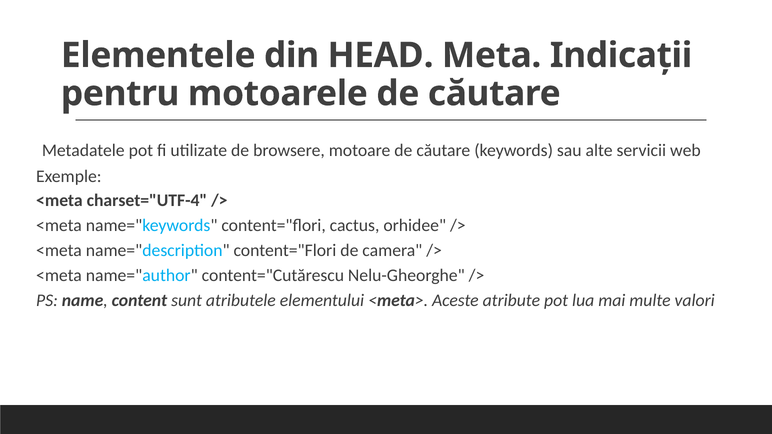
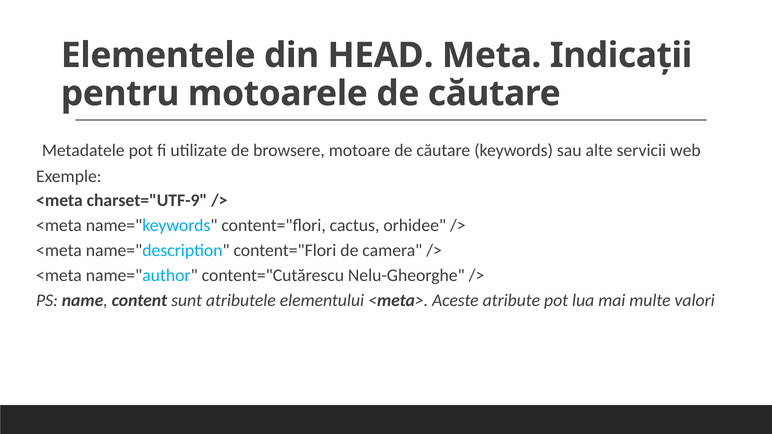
charset="UTF-4: charset="UTF-4 -> charset="UTF-9
